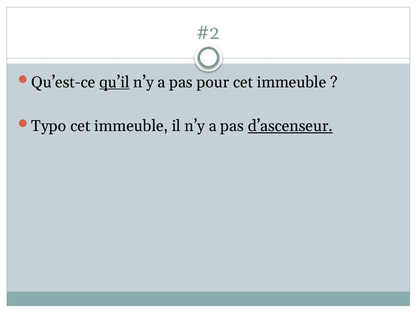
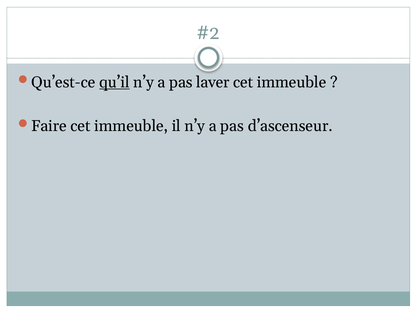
pour: pour -> laver
Typo: Typo -> Faire
d’ascenseur underline: present -> none
